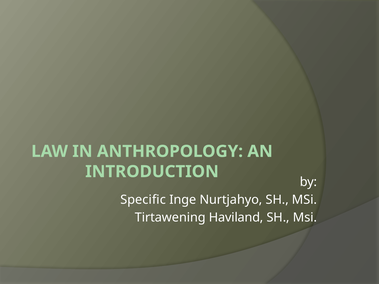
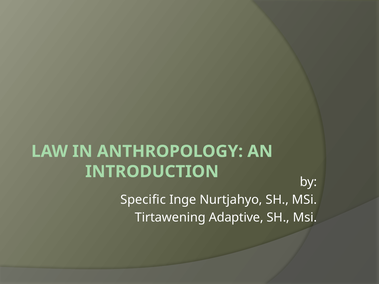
Haviland: Haviland -> Adaptive
